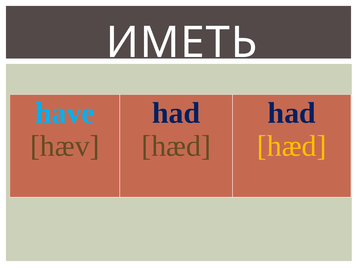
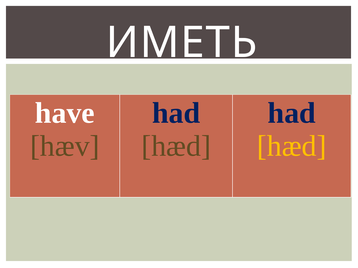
have colour: light blue -> white
